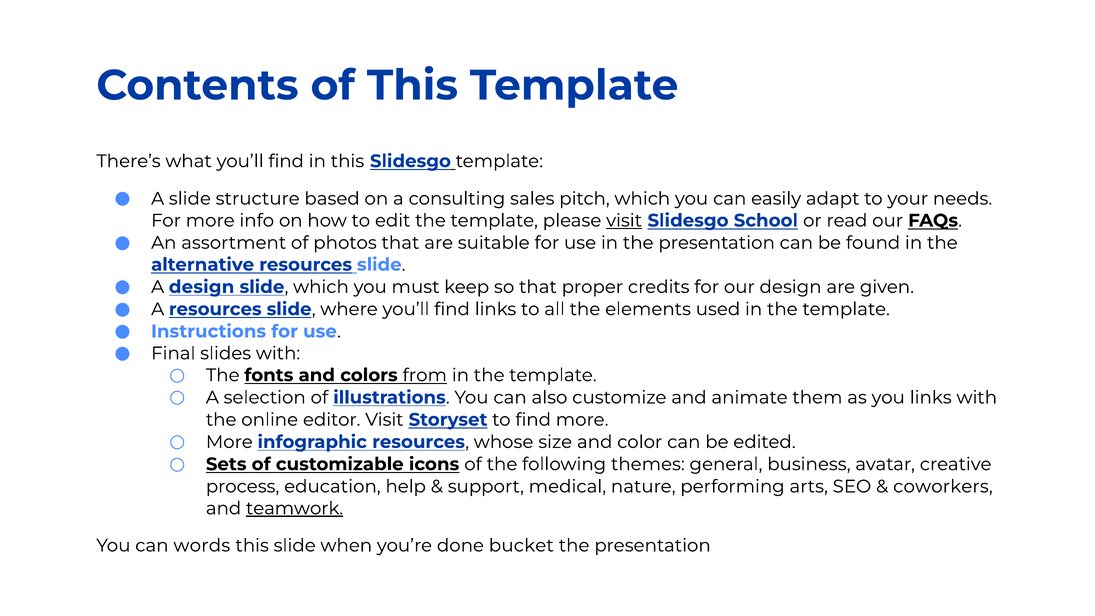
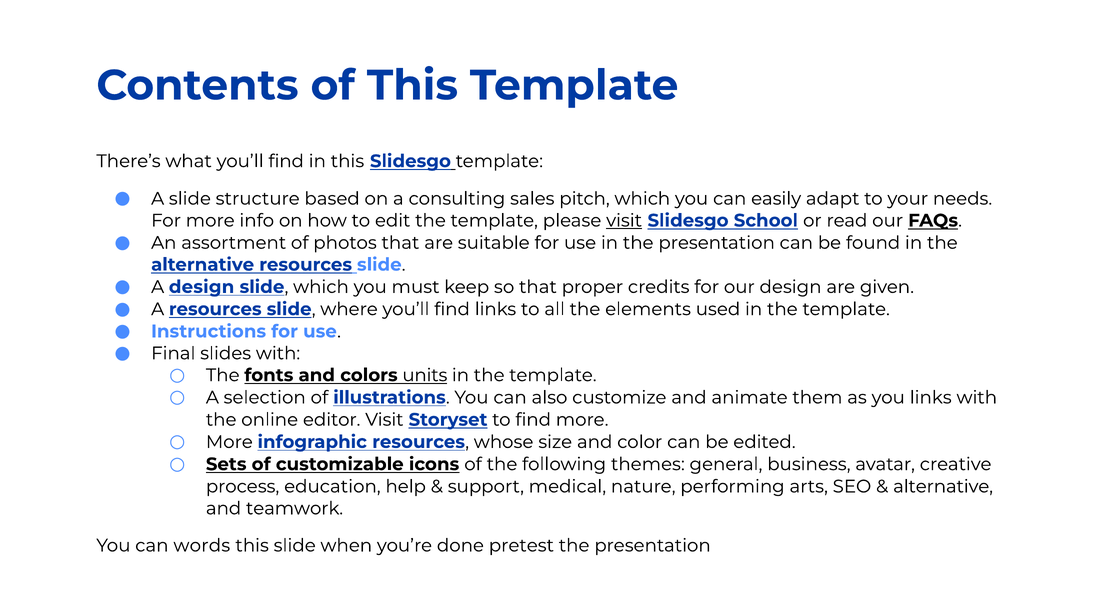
from: from -> units
coworkers at (943, 486): coworkers -> alternative
teamwork underline: present -> none
bucket: bucket -> pretest
